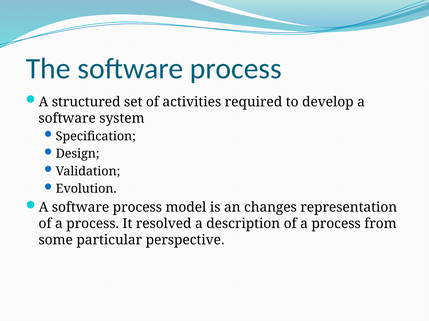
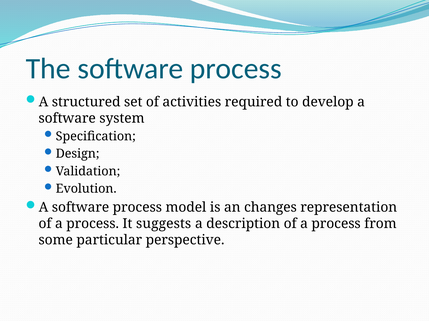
resolved: resolved -> suggests
